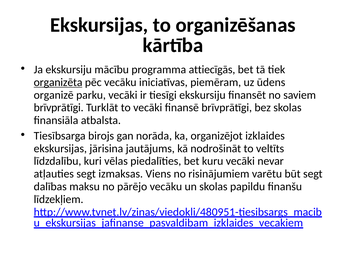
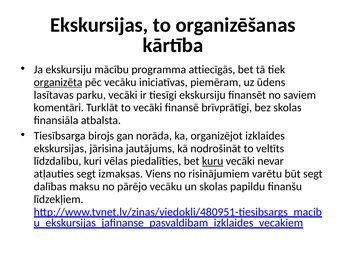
organizē: organizē -> lasītavas
brīvprātīgi at (59, 107): brīvprātīgi -> komentāri
kuru underline: none -> present
